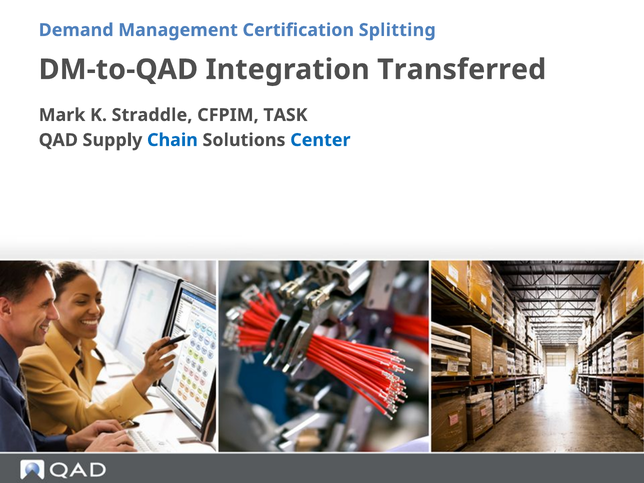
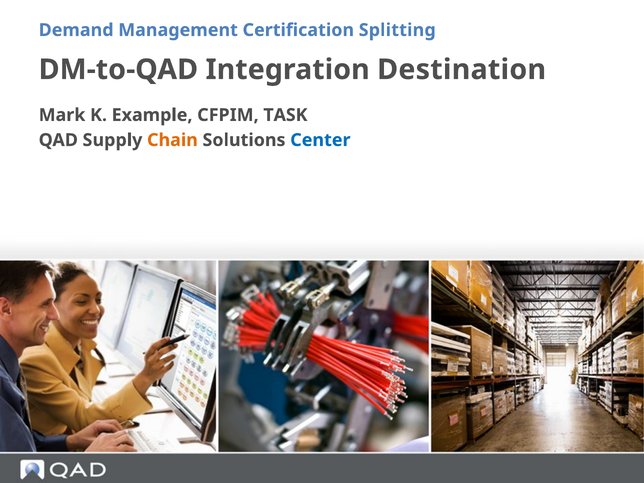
Transferred: Transferred -> Destination
Straddle: Straddle -> Example
Chain colour: blue -> orange
